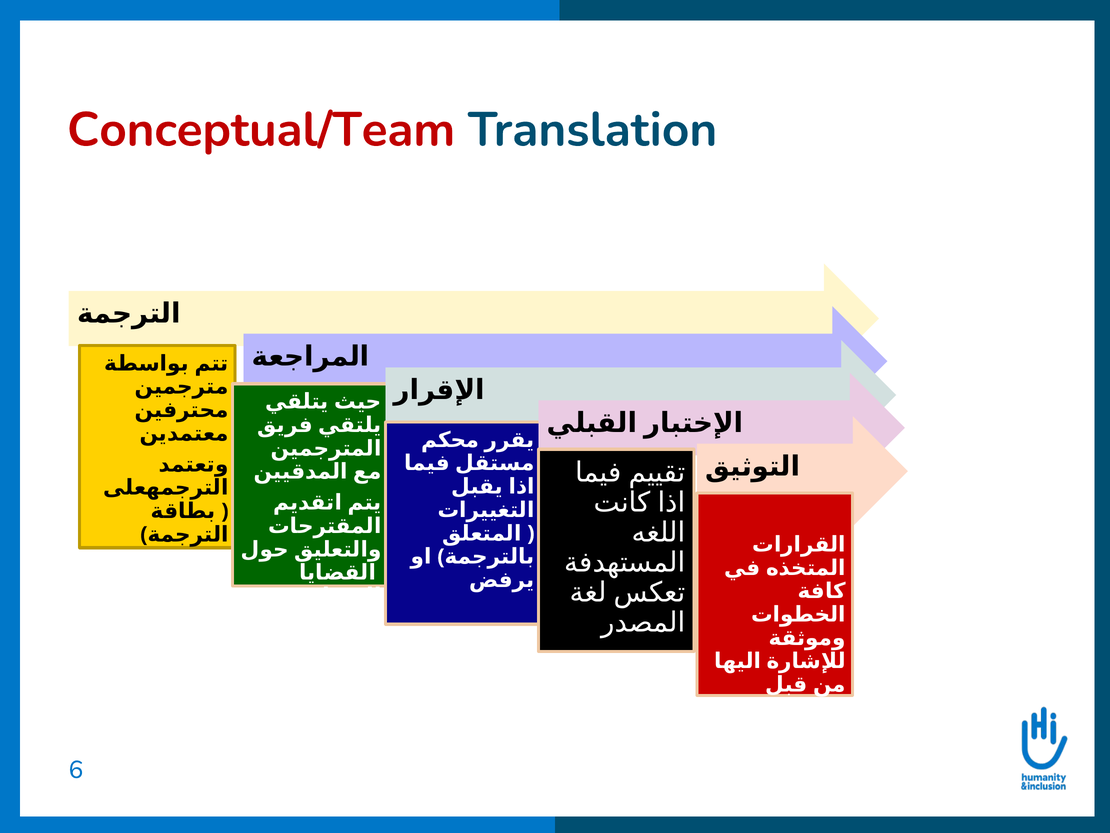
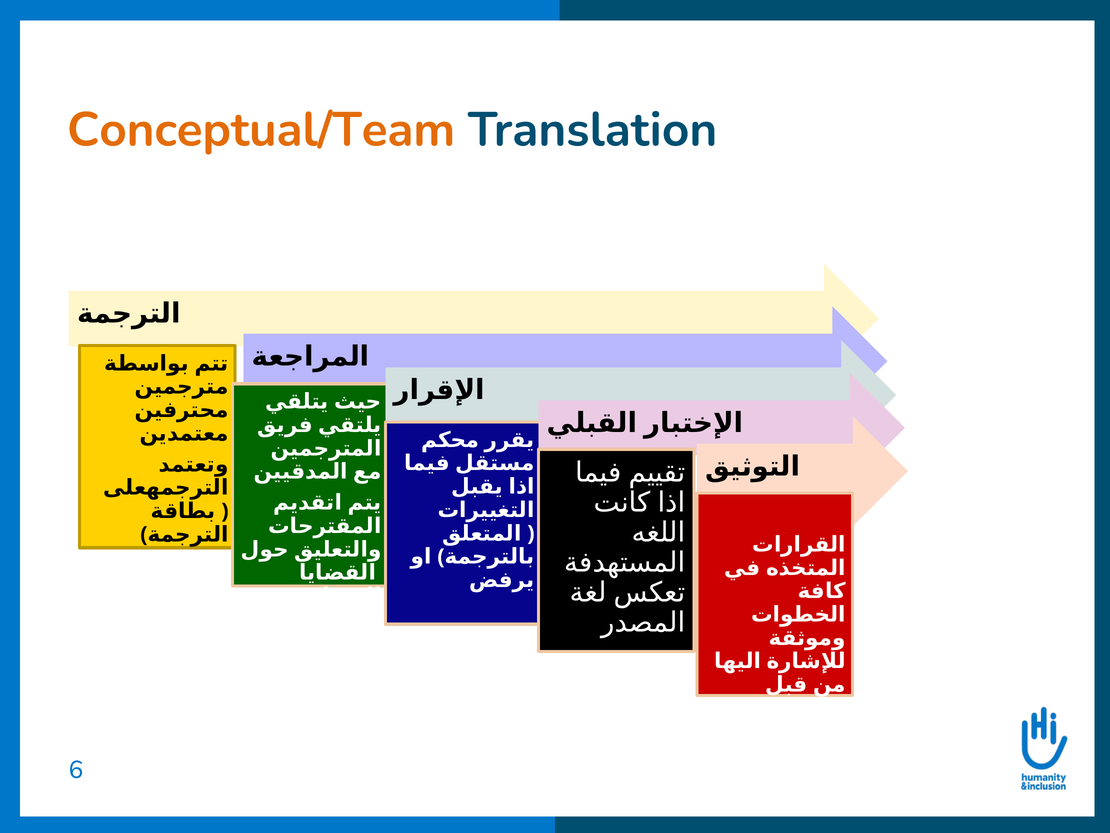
Conceptual/Team colour: red -> orange
